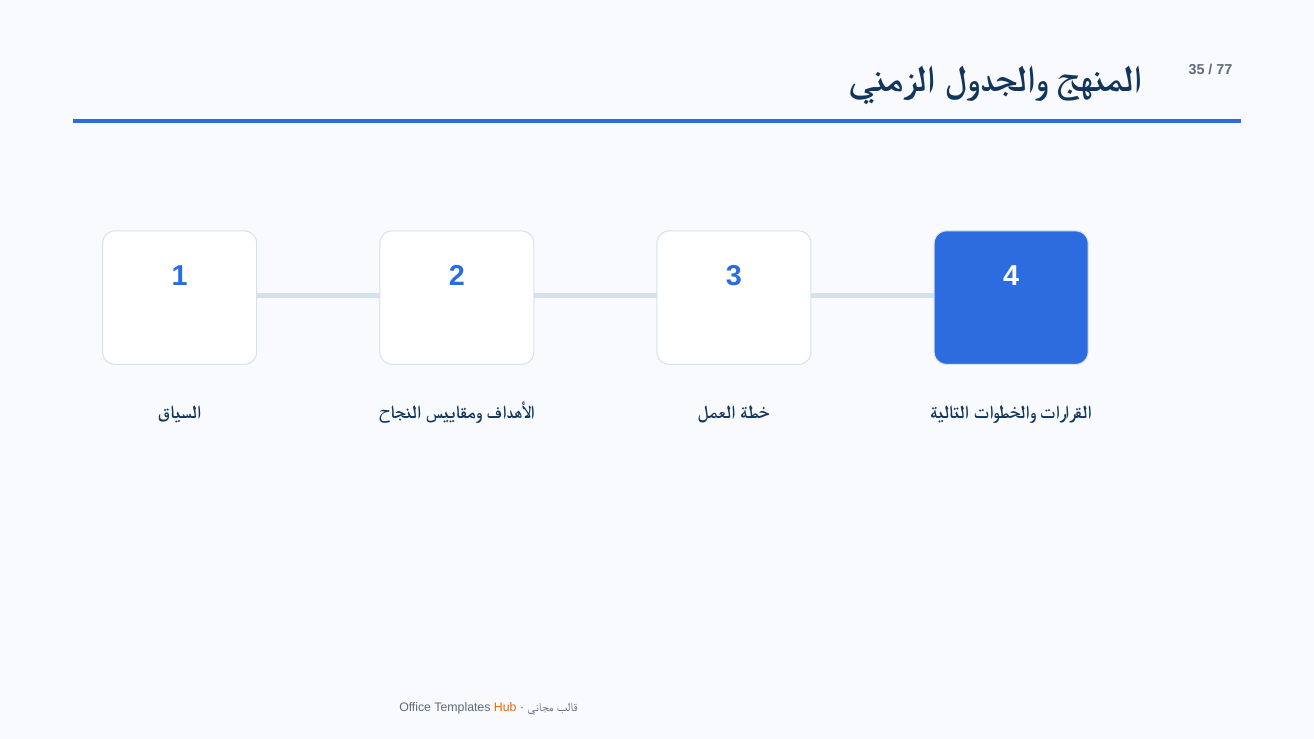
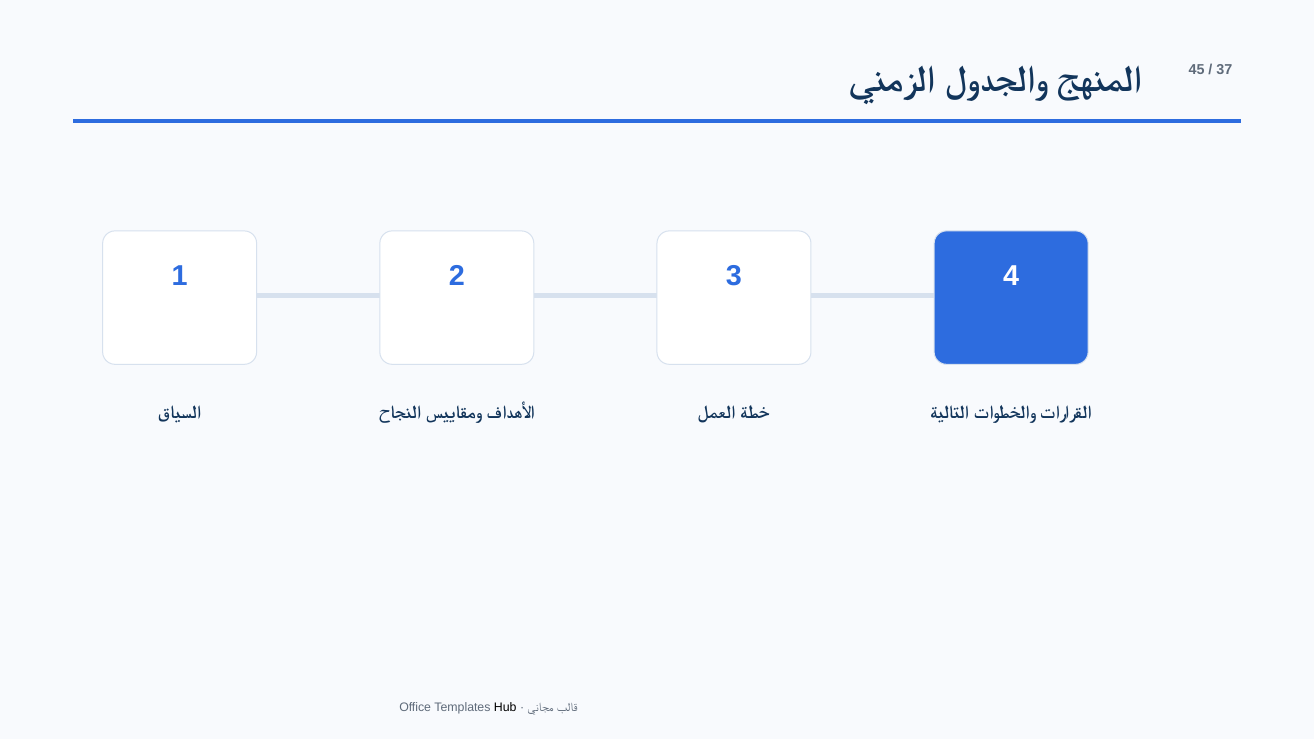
35: 35 -> 45
77: 77 -> 37
Hub colour: orange -> black
